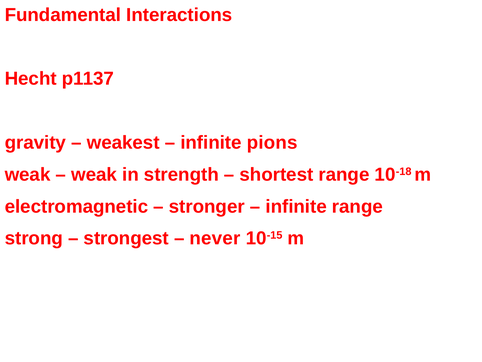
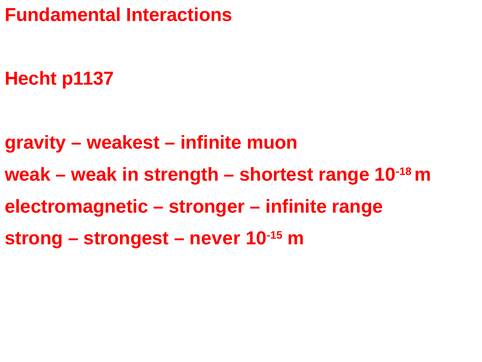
pions: pions -> muon
